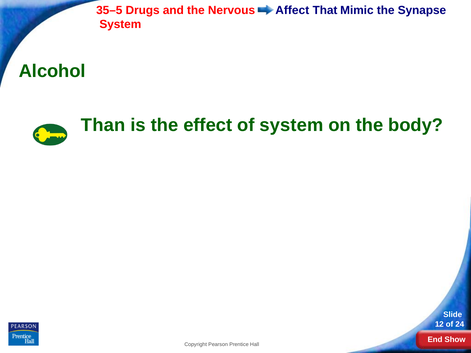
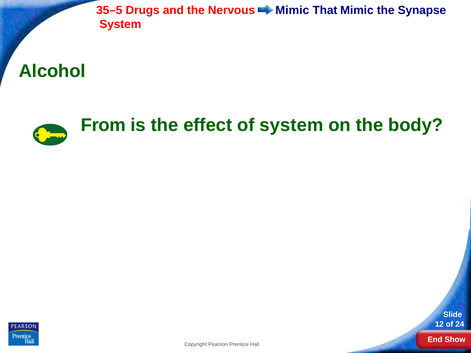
Affect at (292, 10): Affect -> Mimic
Than: Than -> From
